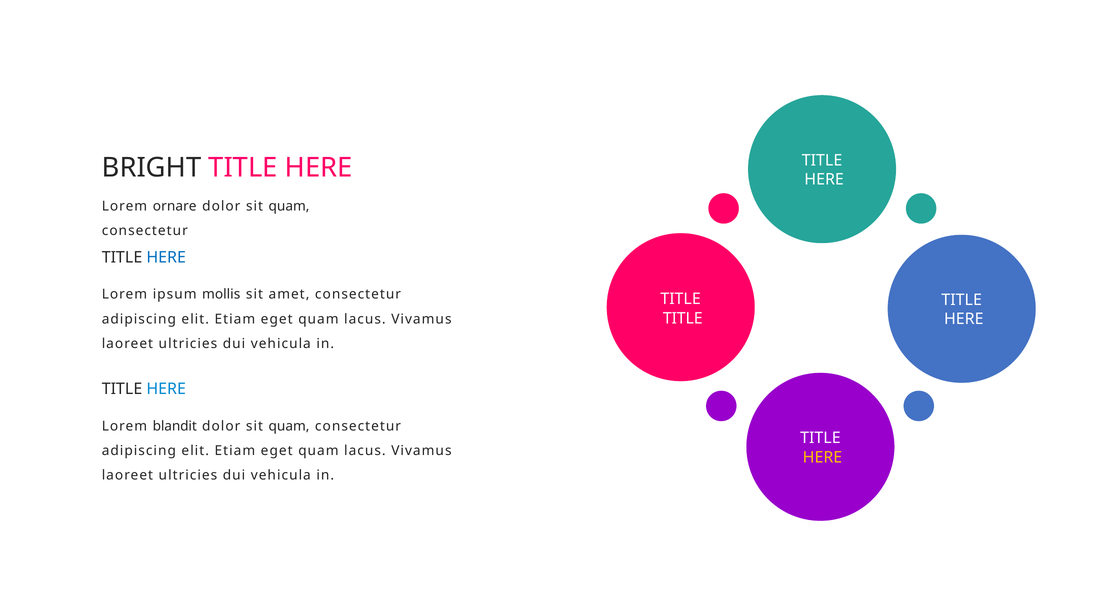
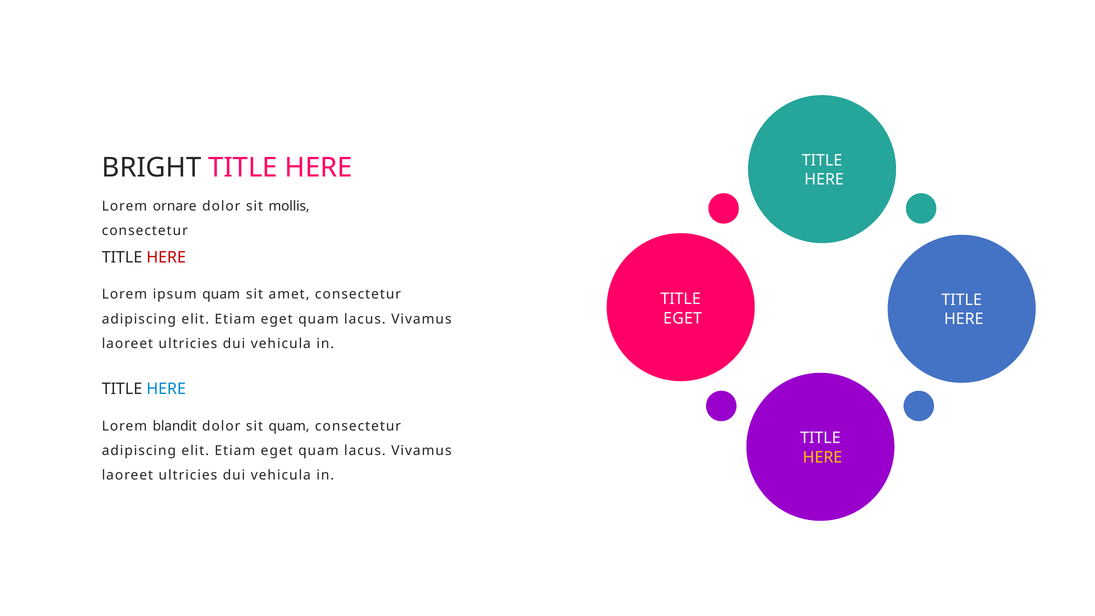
quam at (289, 206): quam -> mollis
HERE at (166, 257) colour: blue -> red
ipsum mollis: mollis -> quam
TITLE at (683, 318): TITLE -> EGET
